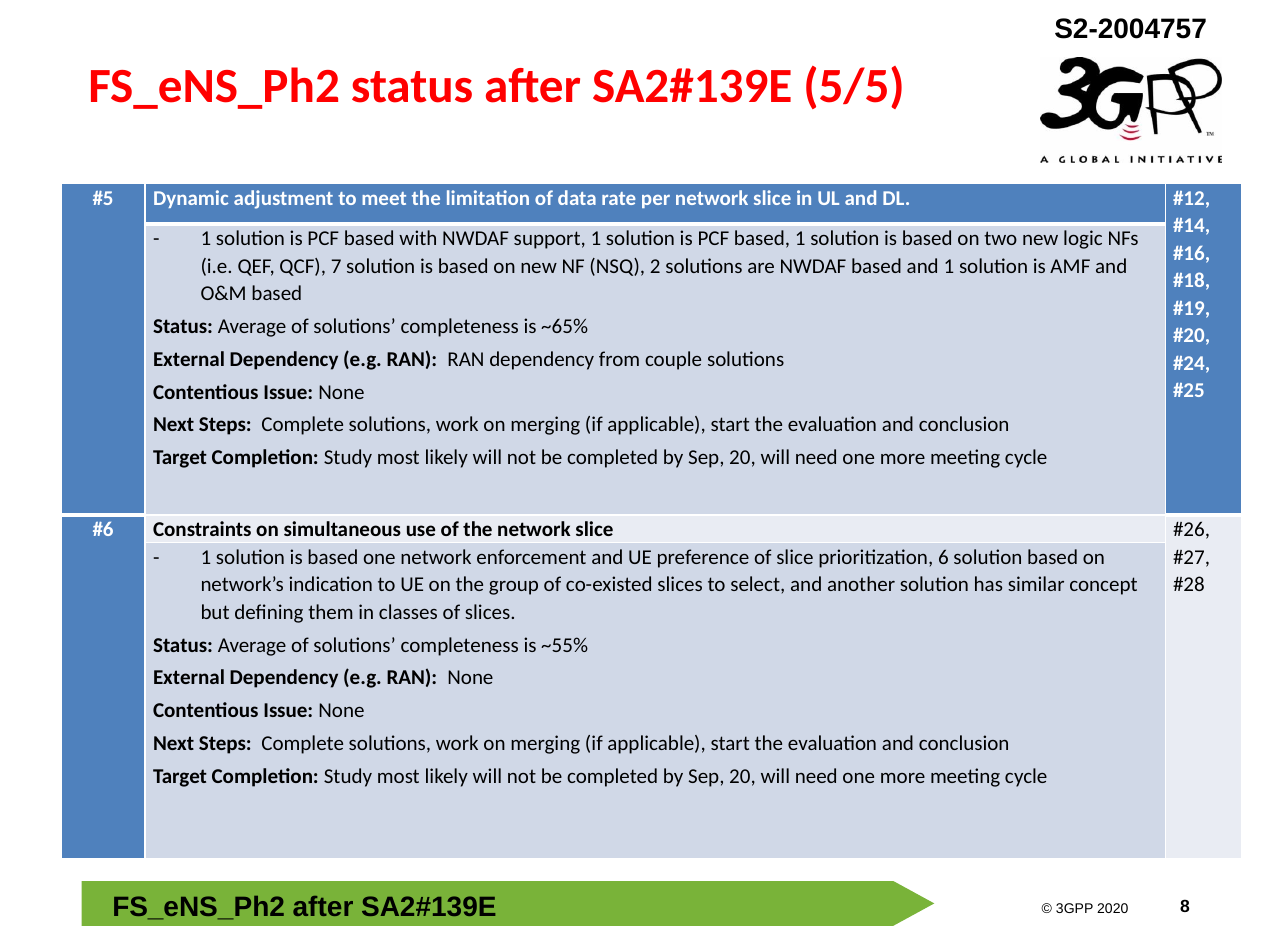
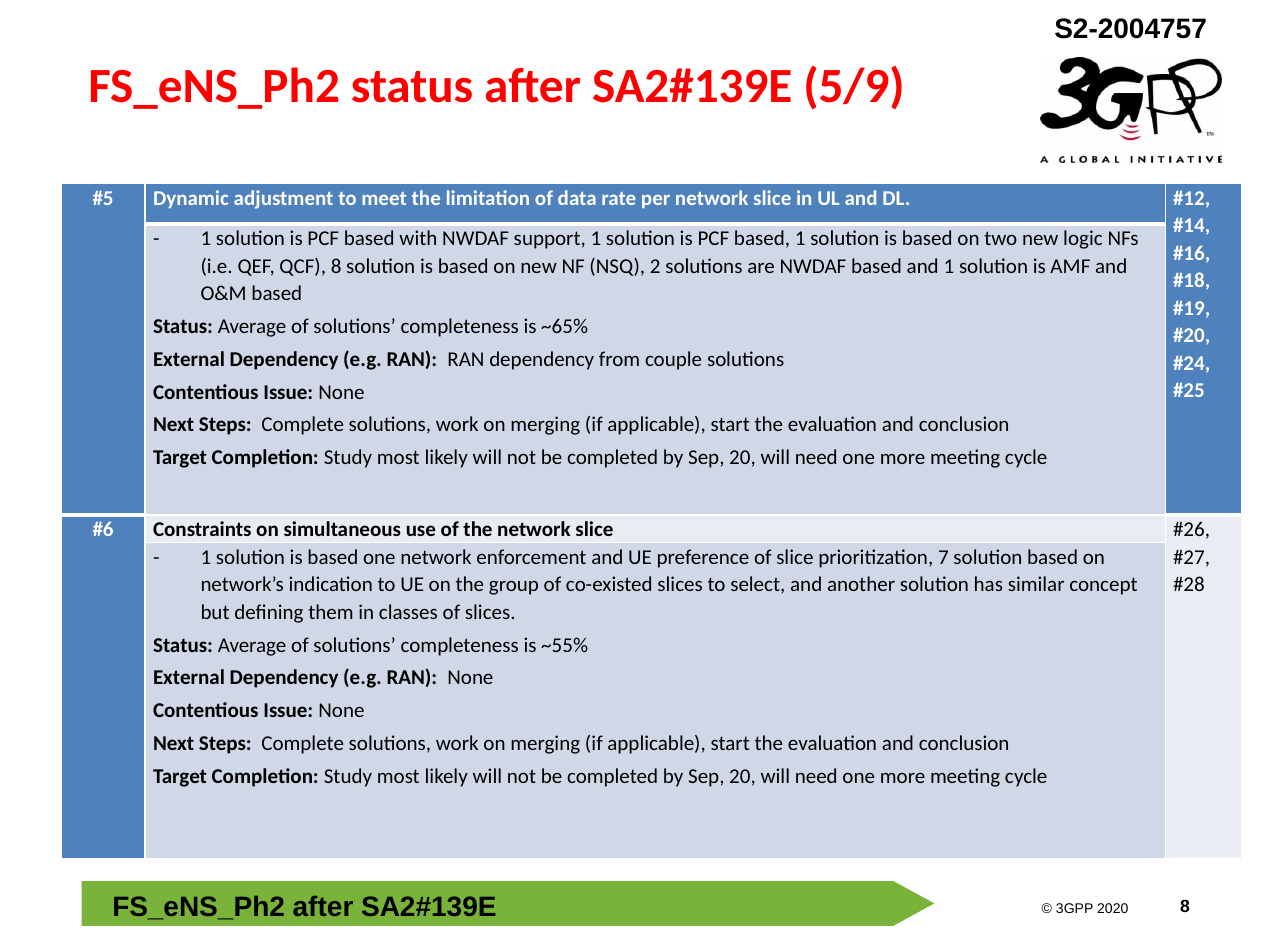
5/5: 5/5 -> 5/9
QCF 7: 7 -> 8
6: 6 -> 7
